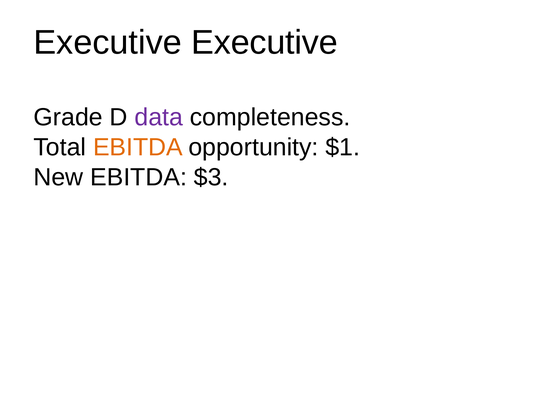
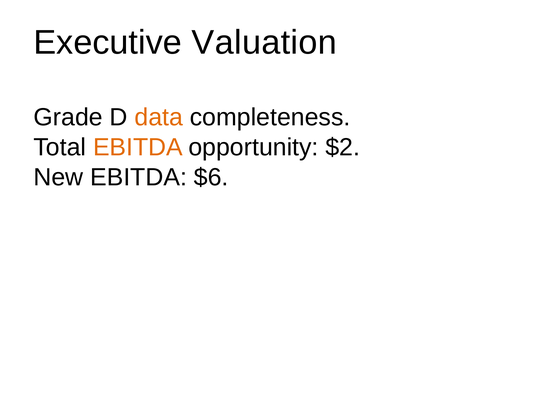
Executive Executive: Executive -> Valuation
data colour: purple -> orange
$1: $1 -> $2
$3: $3 -> $6
